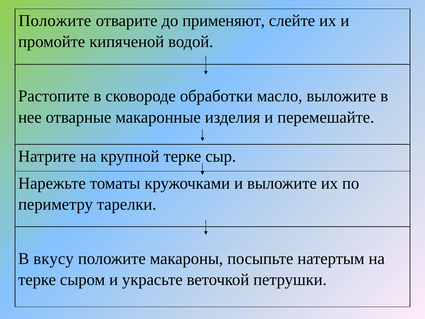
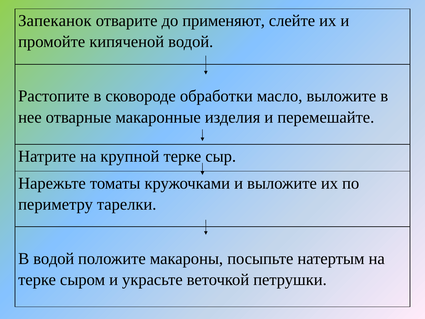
Положите at (55, 21): Положите -> Запеканок
В вкусу: вкусу -> водой
